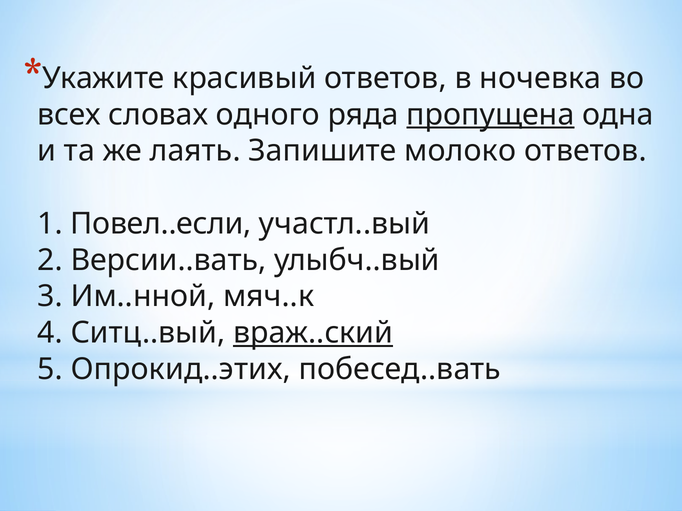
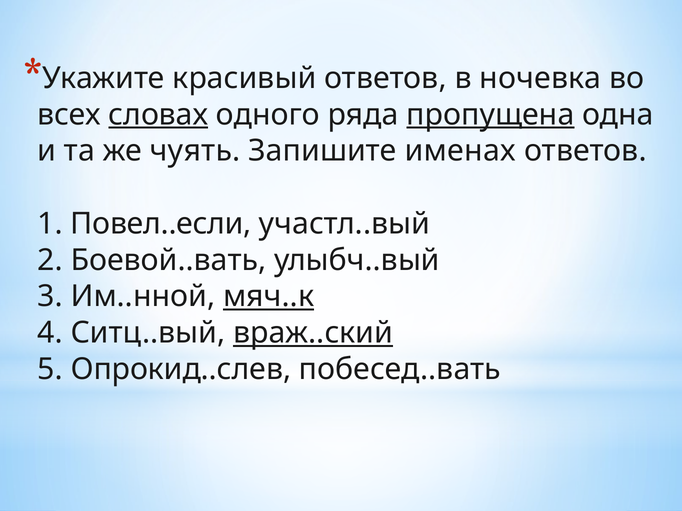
словах underline: none -> present
лаять: лаять -> чуять
молоко: молоко -> именах
Версии..вать: Версии..вать -> Боевой..вать
мяч..к underline: none -> present
Опрокид..этих: Опрокид..этих -> Опрокид..слев
